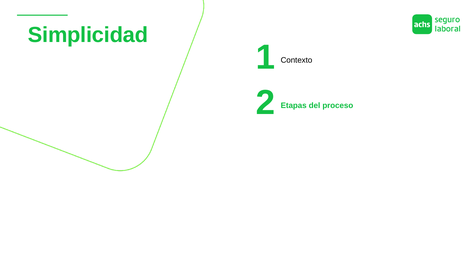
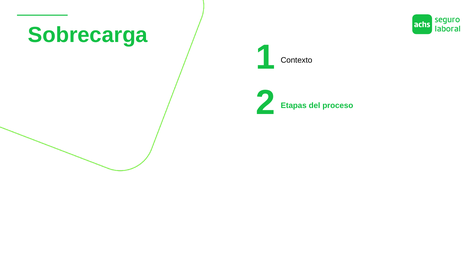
Simplicidad: Simplicidad -> Sobrecarga
